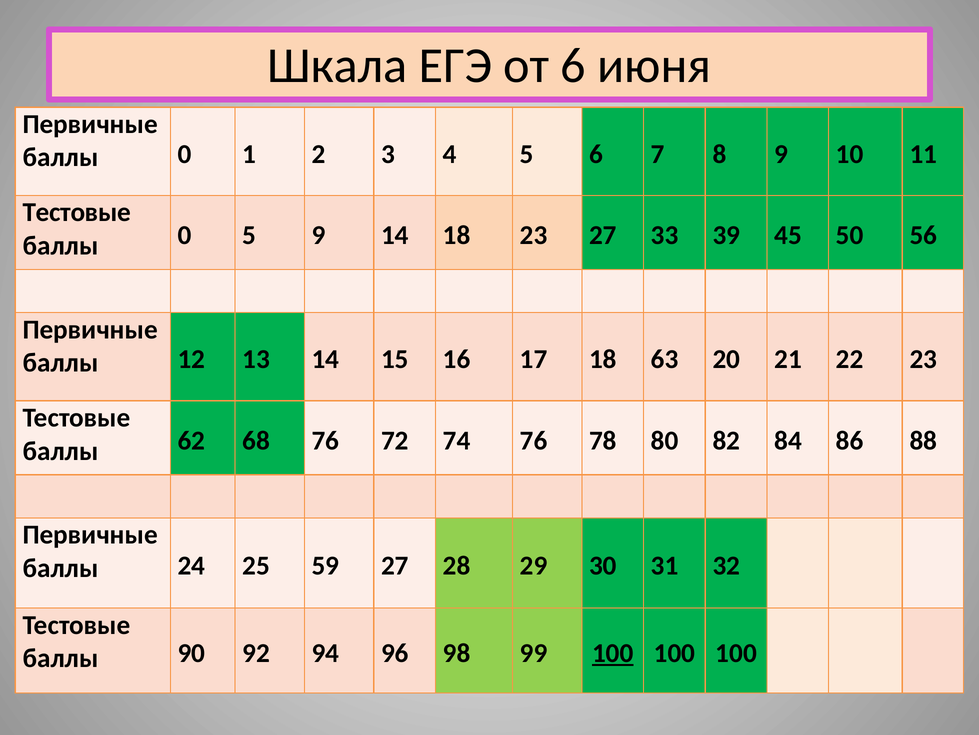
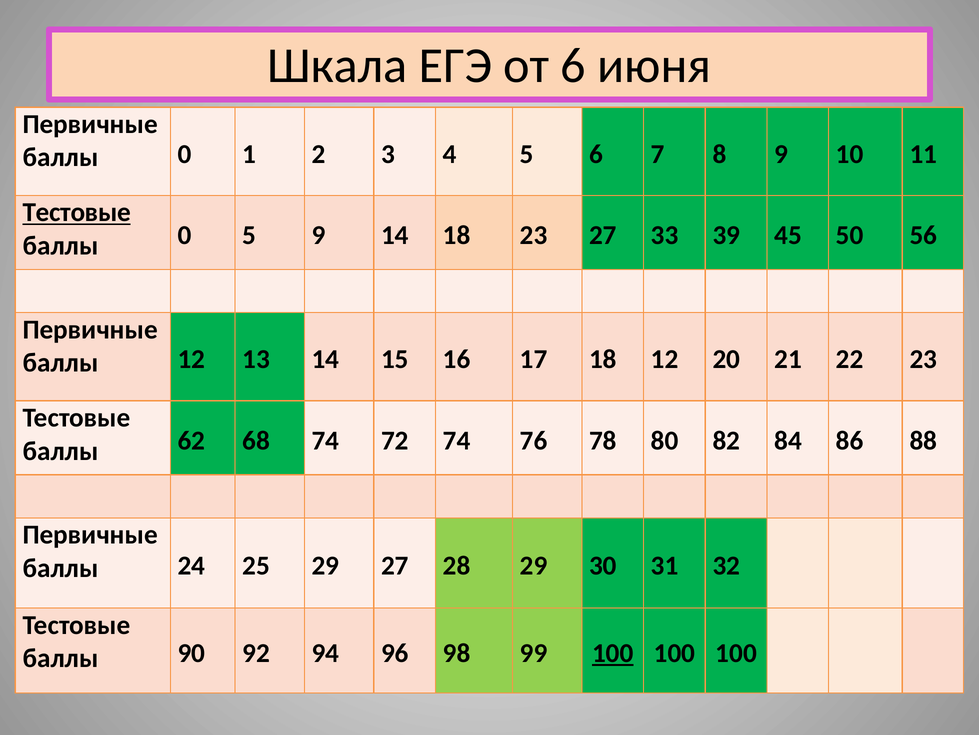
Тестовые at (77, 212) underline: none -> present
18 63: 63 -> 12
68 76: 76 -> 74
25 59: 59 -> 29
